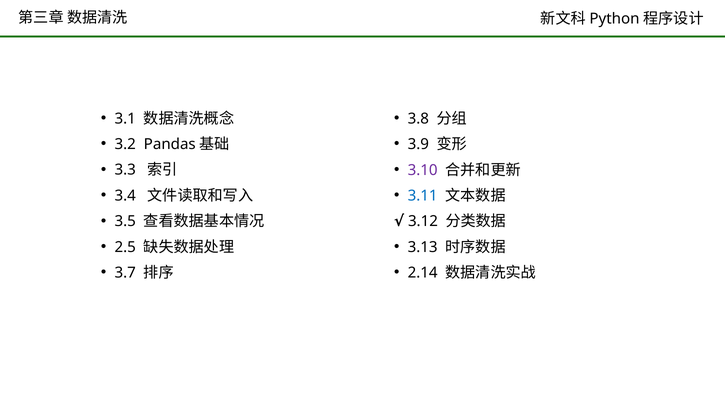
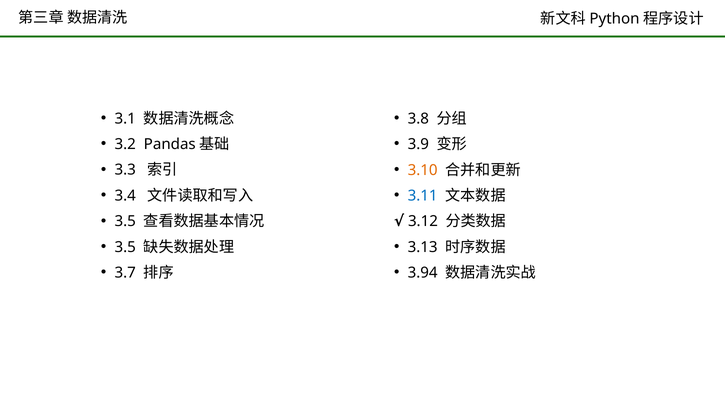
3.10 colour: purple -> orange
2.5 at (125, 247): 2.5 -> 3.5
2.14: 2.14 -> 3.94
